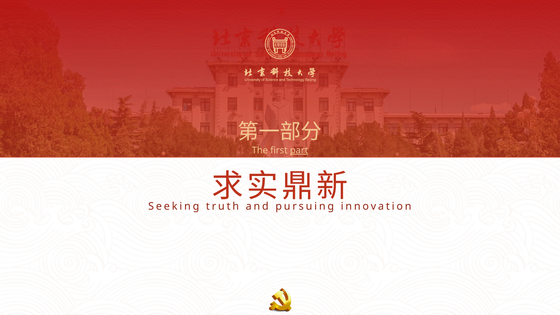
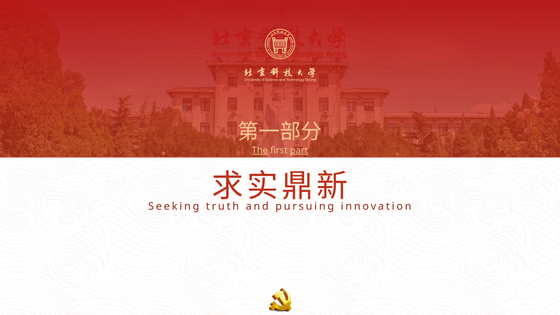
The underline: none -> present
